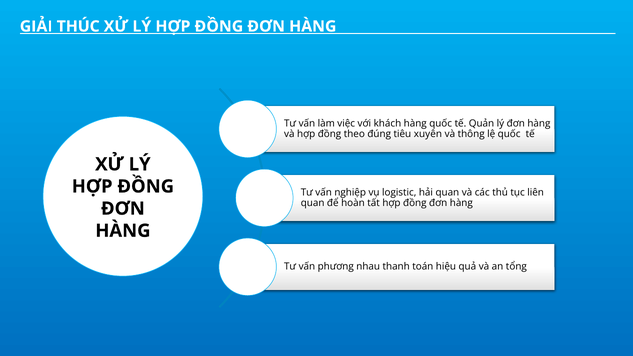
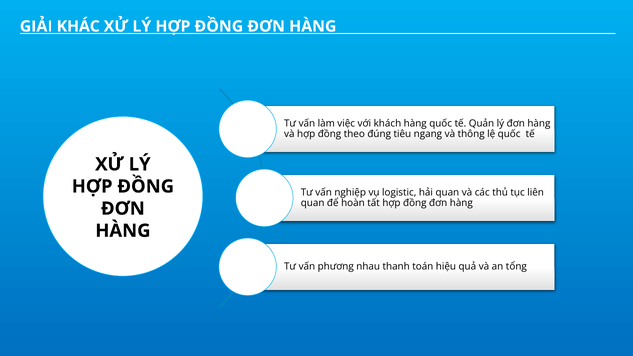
THÚC: THÚC -> KHÁC
xuyên: xuyên -> ngang
